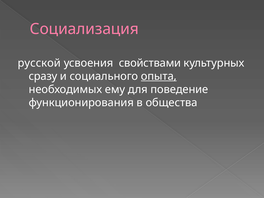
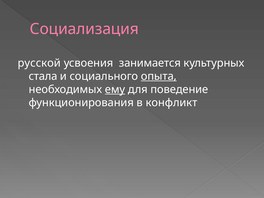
свойствами: свойствами -> занимается
сразу: сразу -> стала
ему underline: none -> present
общества: общества -> конфликт
